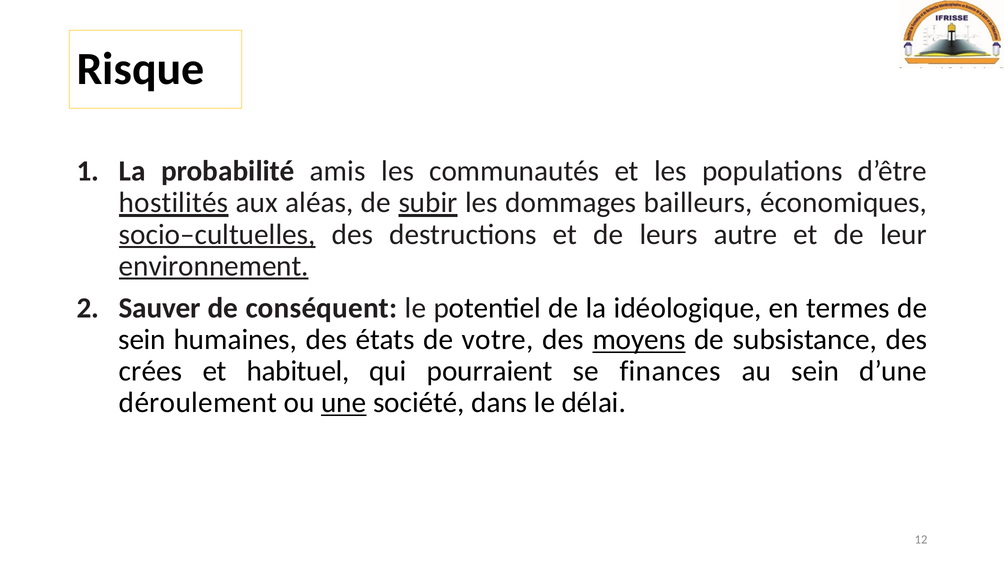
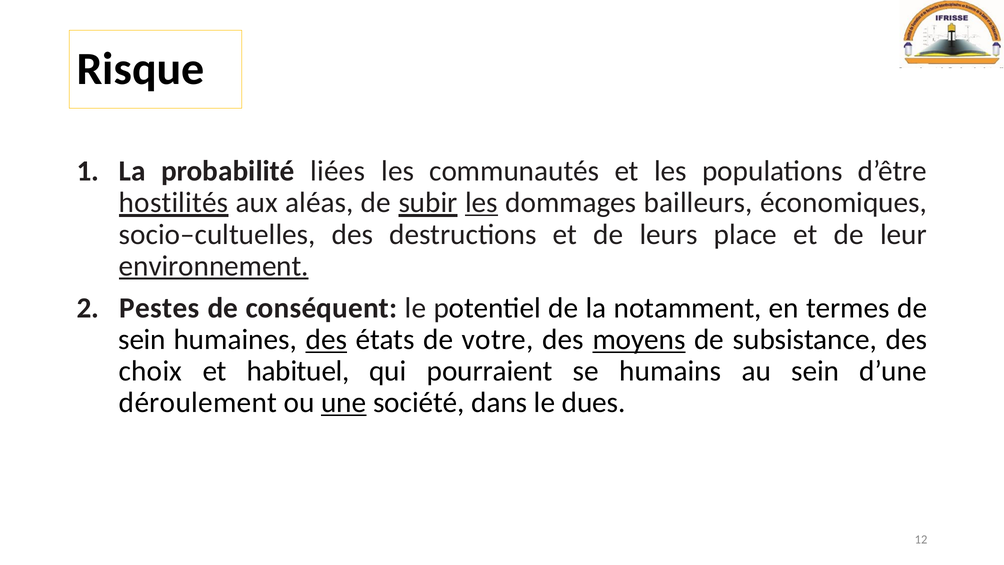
amis: amis -> liées
les at (481, 203) underline: none -> present
socio–cultuelles underline: present -> none
autre: autre -> place
Sauver: Sauver -> Pestes
idéologique: idéologique -> notamment
des at (326, 339) underline: none -> present
crées: crées -> choix
finances: finances -> humains
délai: délai -> dues
